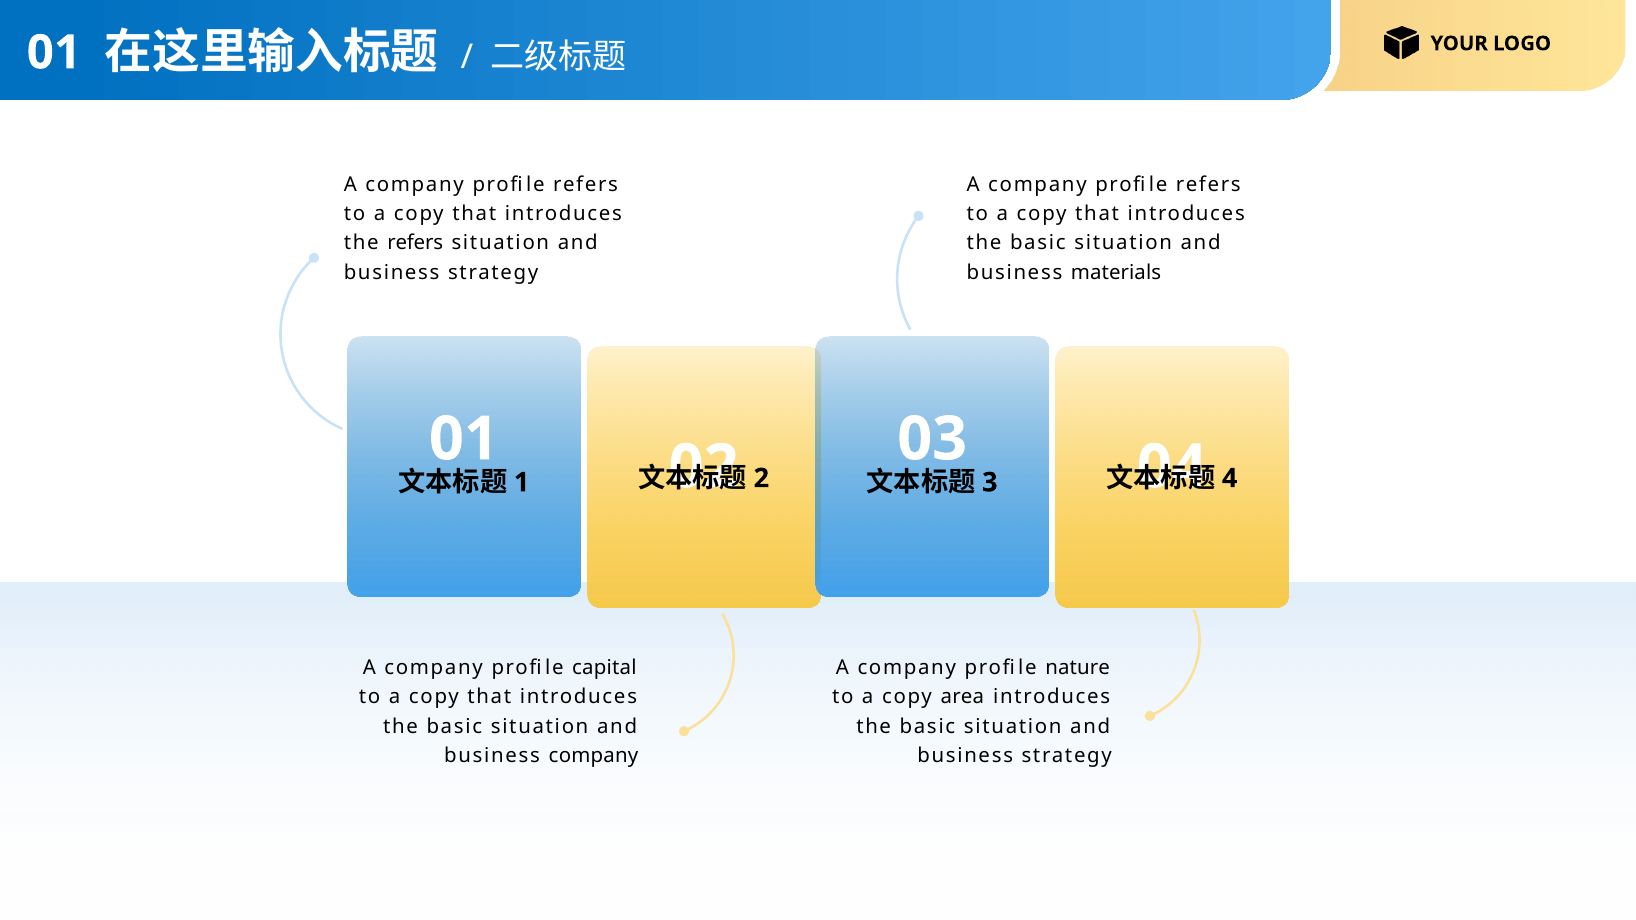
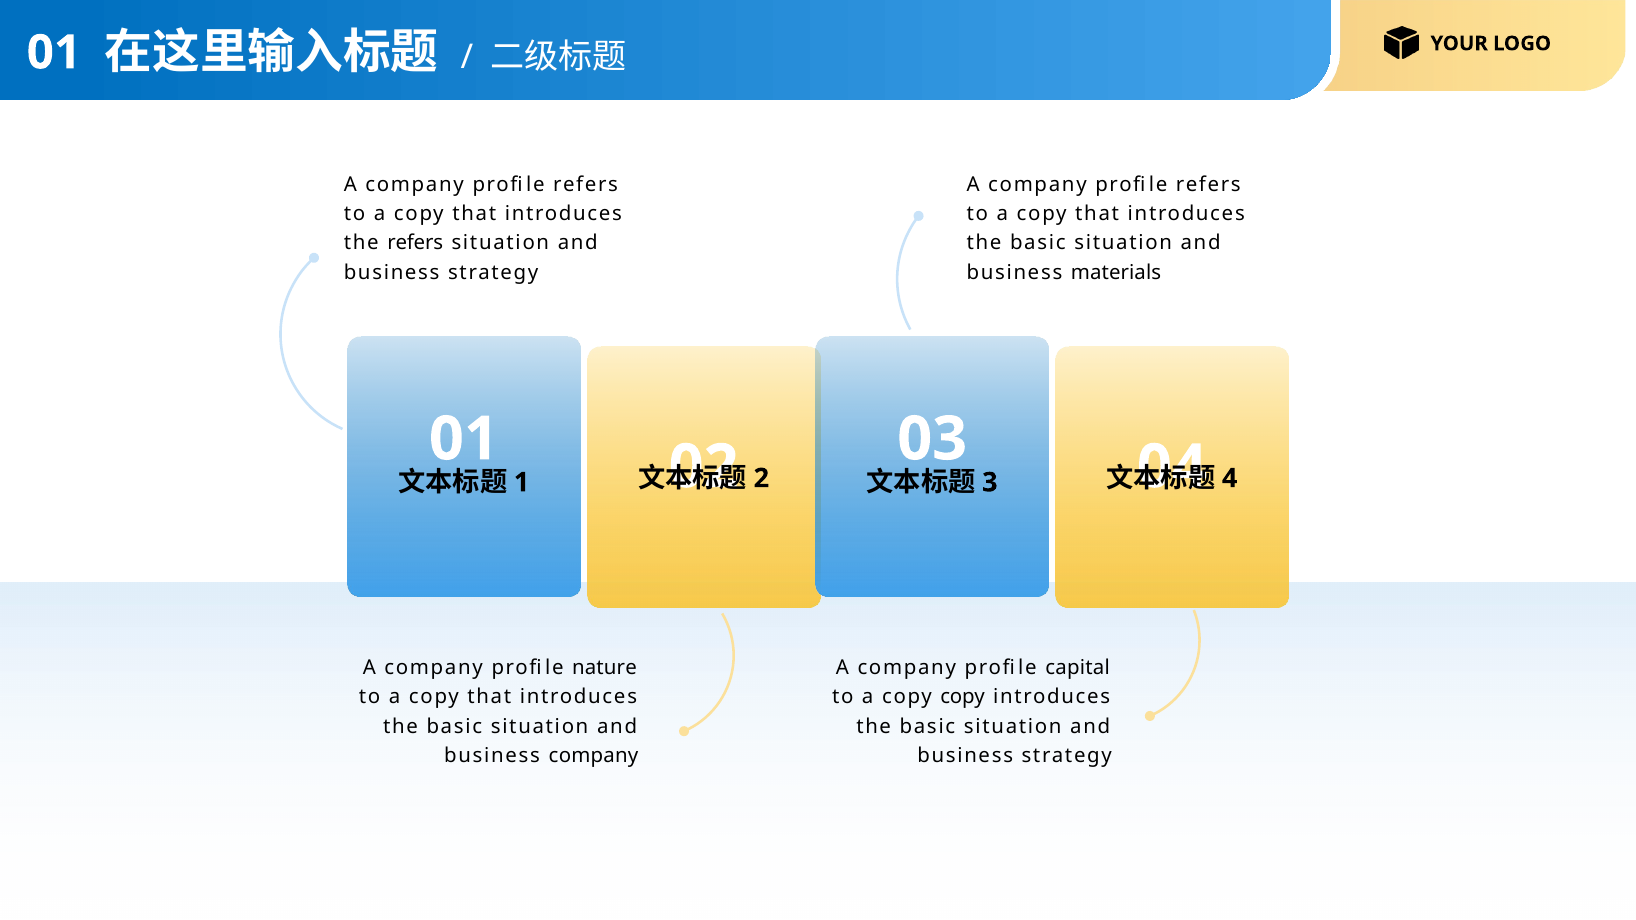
capital: capital -> nature
nature: nature -> capital
copy area: area -> copy
